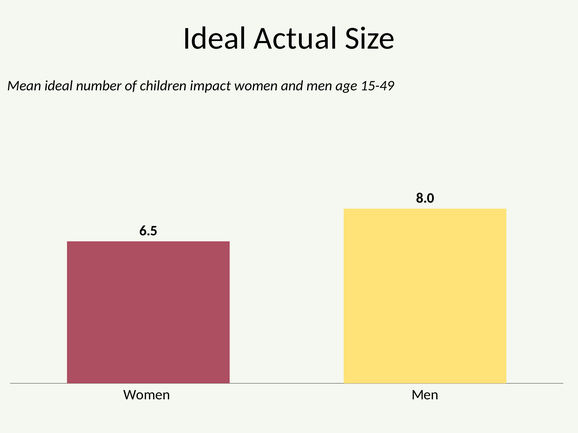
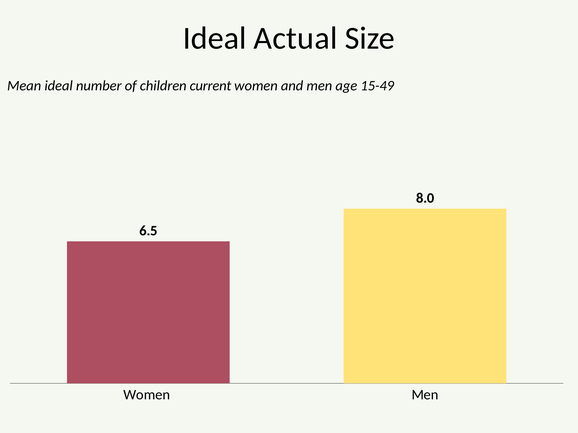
impact: impact -> current
